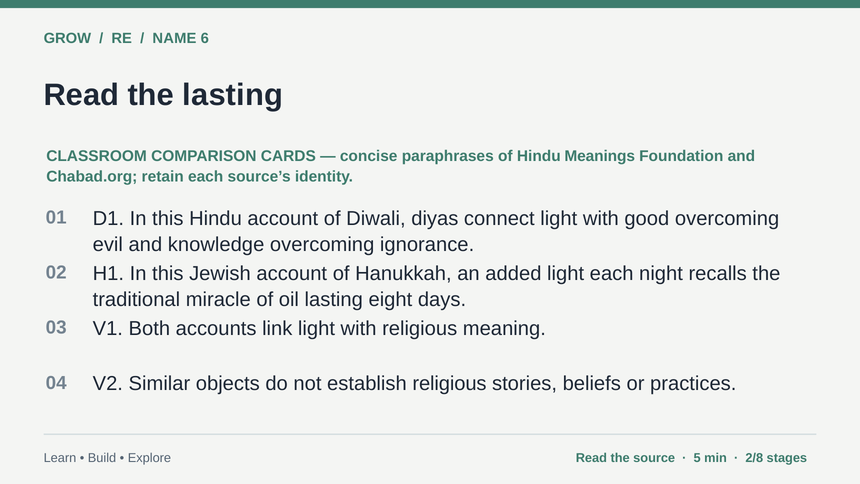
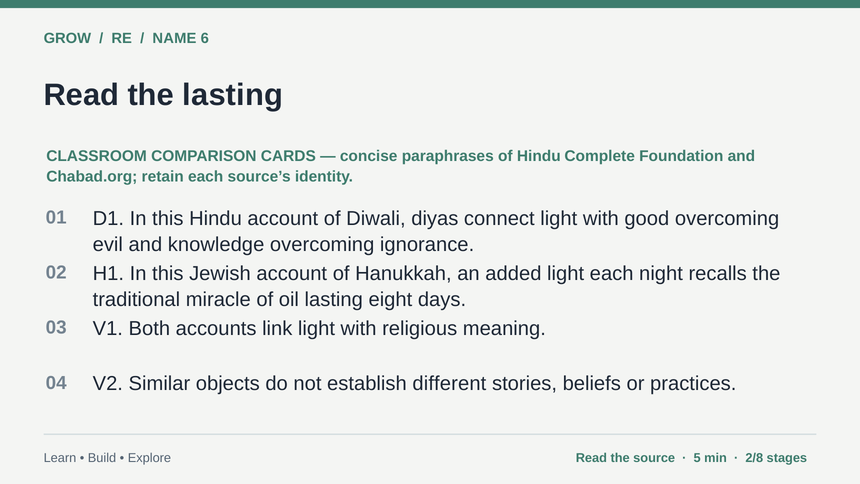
Meanings: Meanings -> Complete
establish religious: religious -> different
